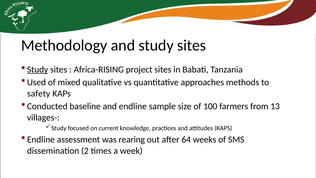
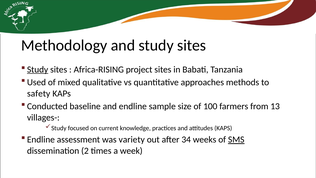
rearing: rearing -> variety
64: 64 -> 34
SMS underline: none -> present
